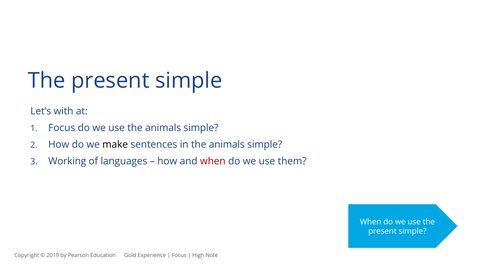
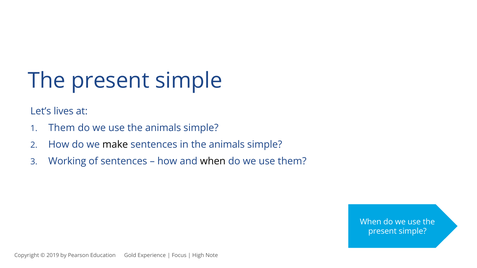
with: with -> lives
Focus at (62, 128): Focus -> Them
of languages: languages -> sentences
when at (213, 161) colour: red -> black
